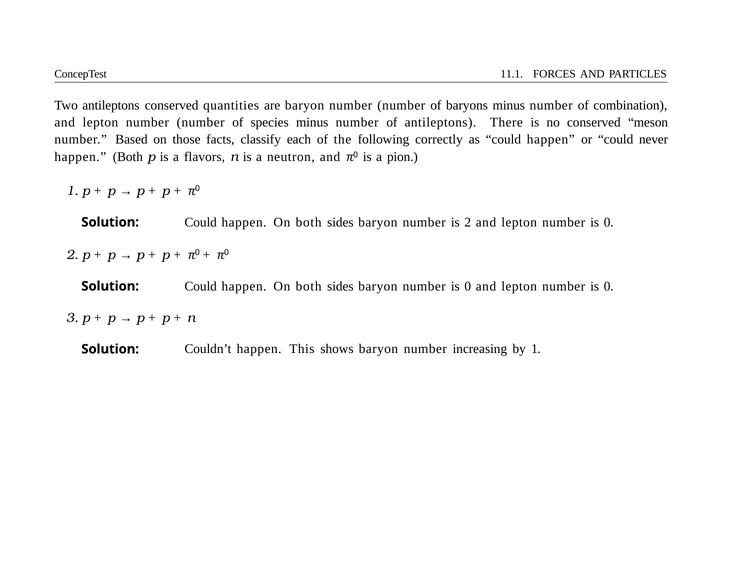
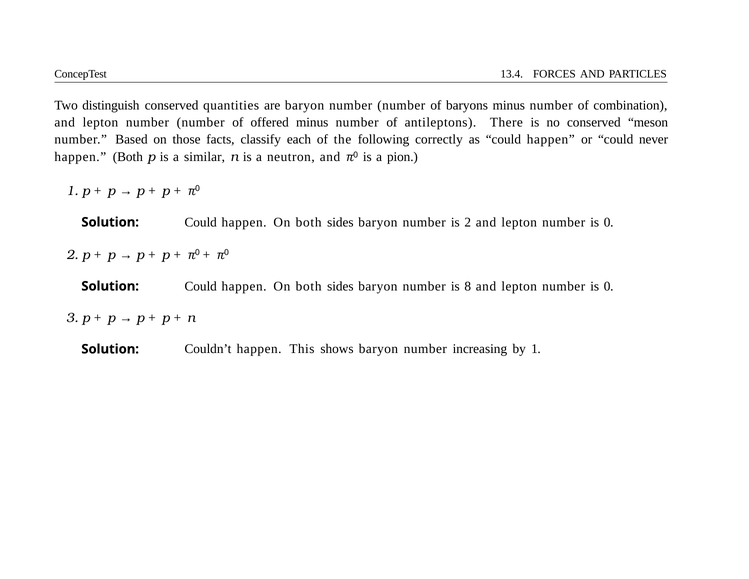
11.1: 11.1 -> 13.4
Two antileptons: antileptons -> distinguish
species: species -> offered
flavors: flavors -> similar
baryon number is 0: 0 -> 8
